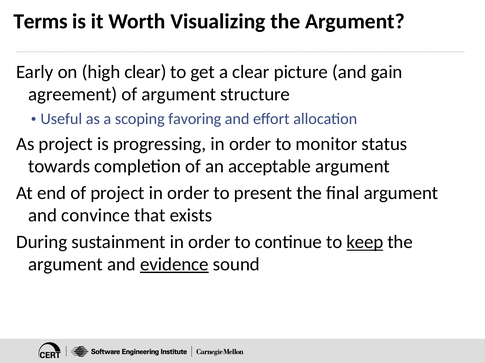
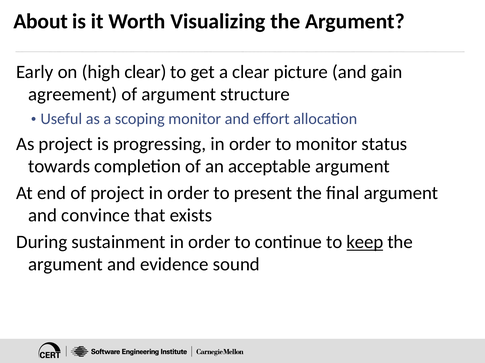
Terms: Terms -> About
scoping favoring: favoring -> monitor
evidence underline: present -> none
